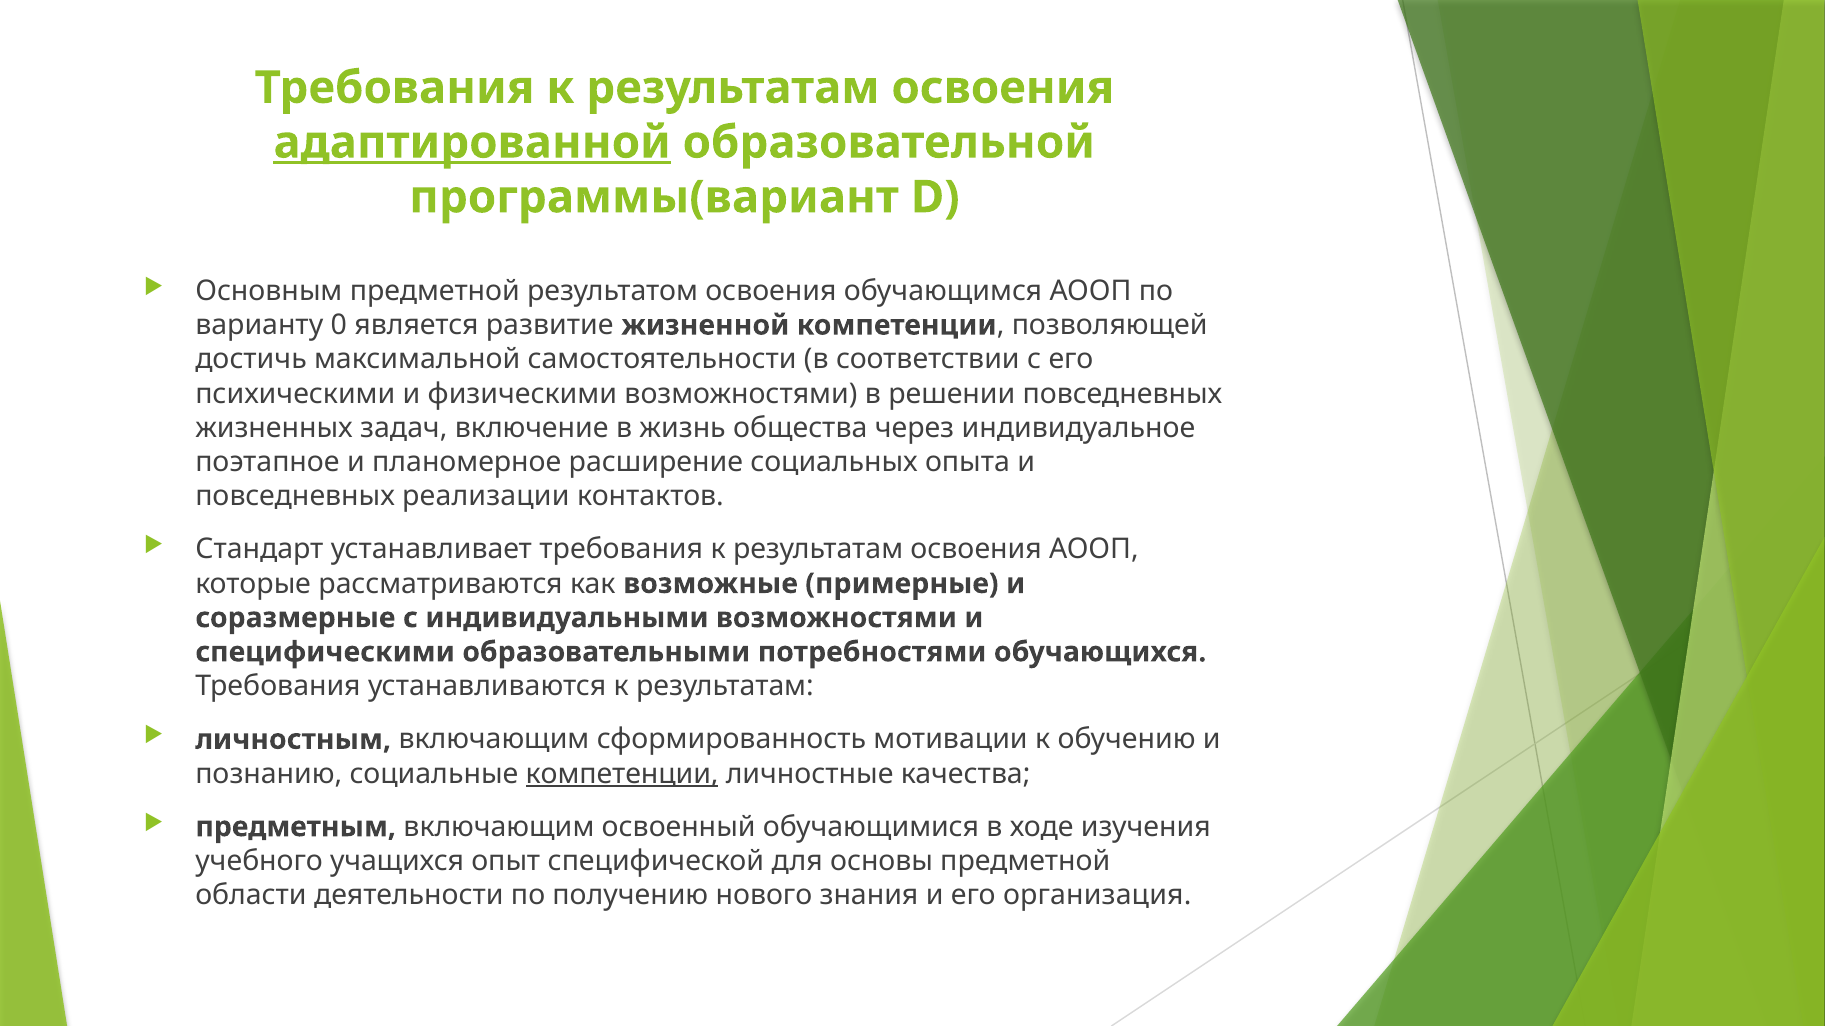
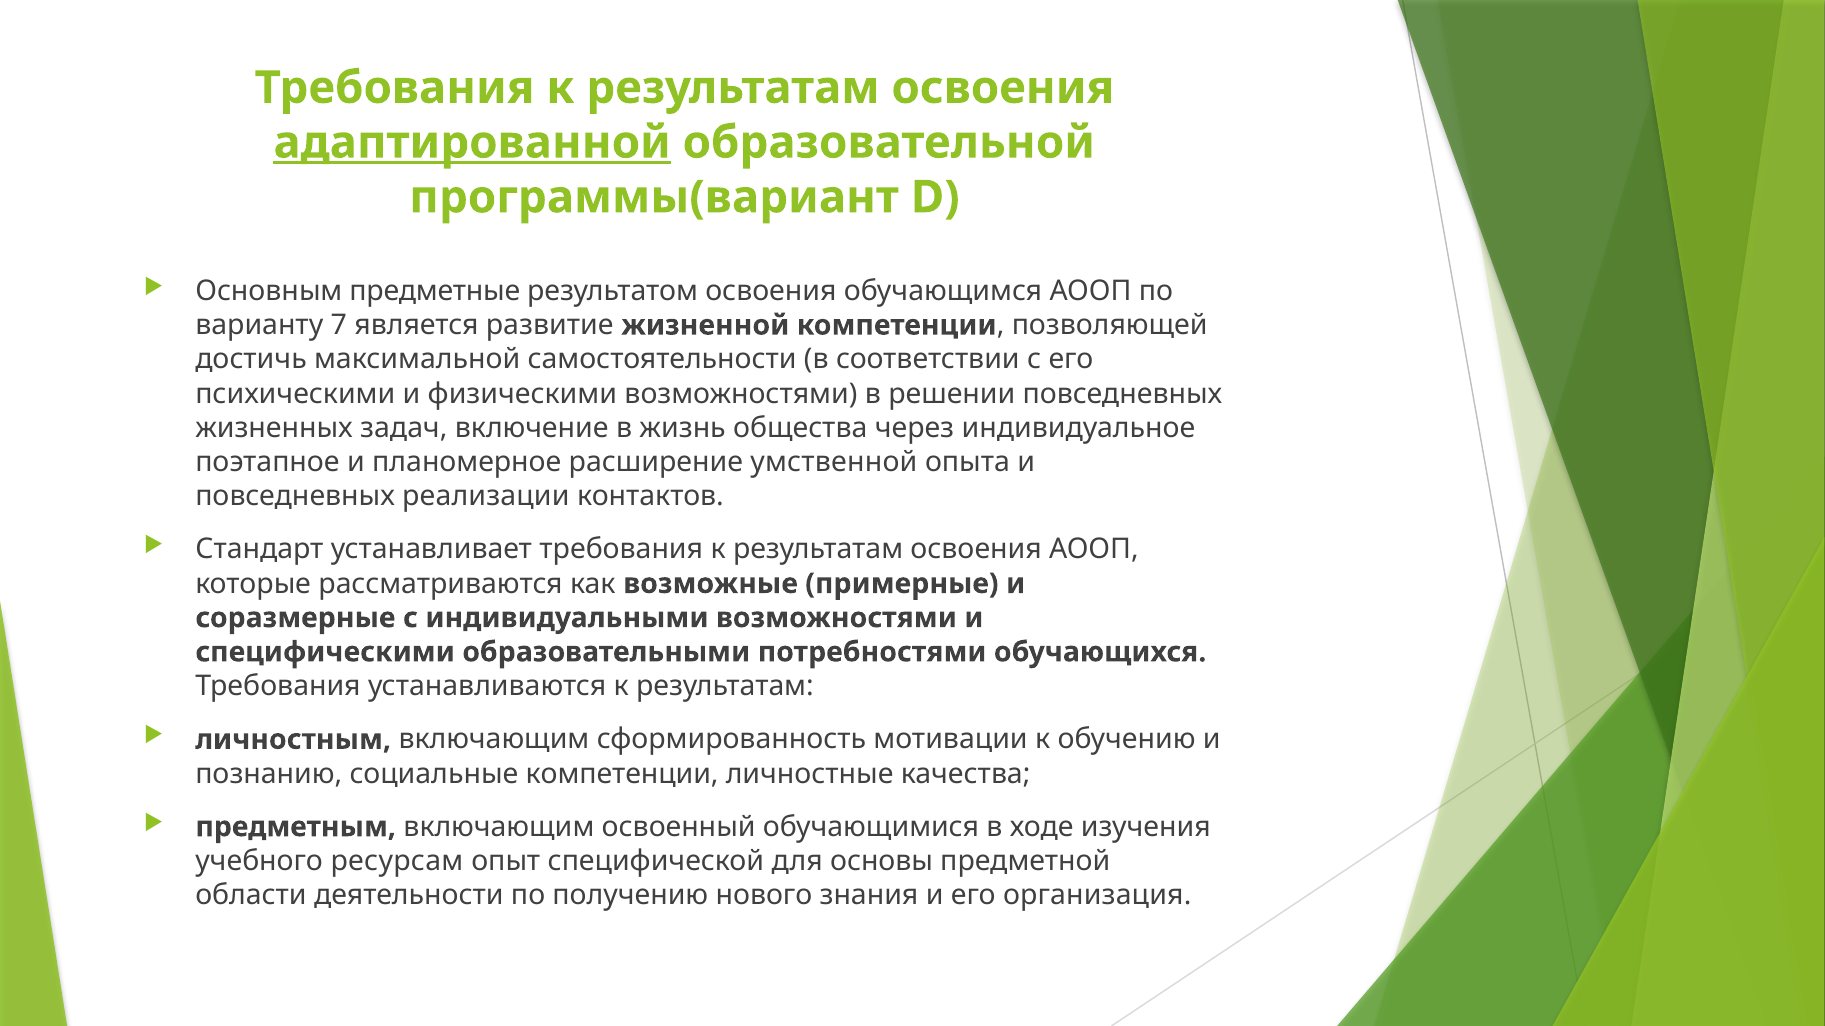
Основным предметной: предметной -> предметные
0: 0 -> 7
социальных: социальных -> умственной
компетенции at (622, 774) underline: present -> none
учащихся: учащихся -> ресурсам
